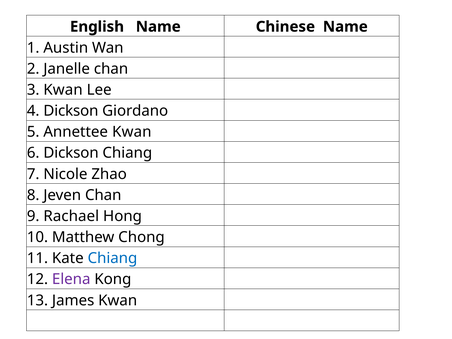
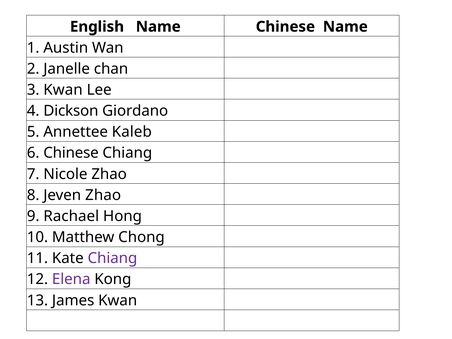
Annettee Kwan: Kwan -> Kaleb
6 Dickson: Dickson -> Chinese
Jeven Chan: Chan -> Zhao
Chiang at (112, 258) colour: blue -> purple
